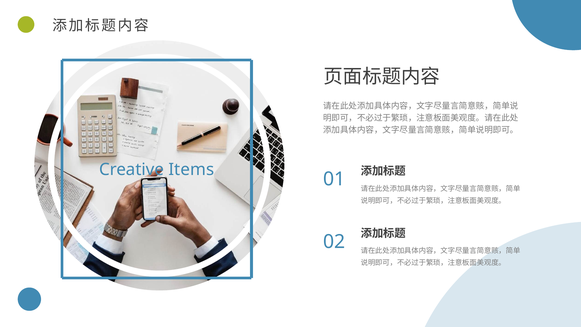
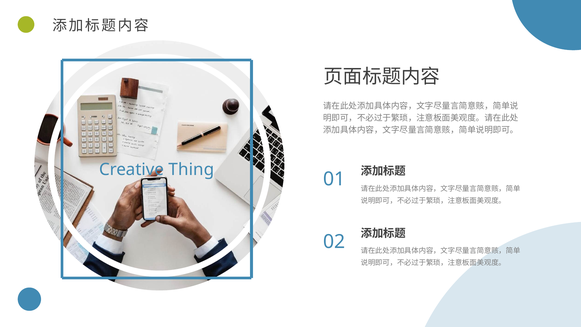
Items: Items -> Thing
